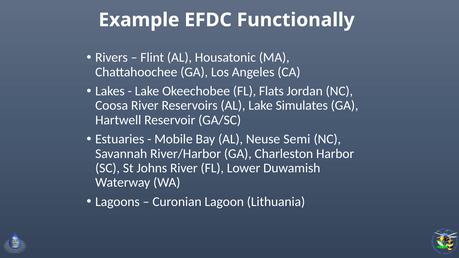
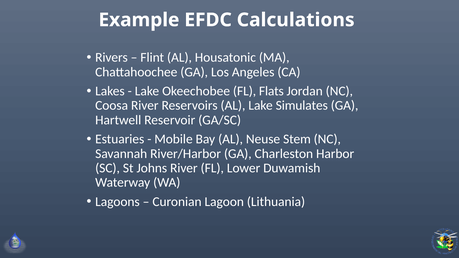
Functionally: Functionally -> Calculations
Semi: Semi -> Stem
